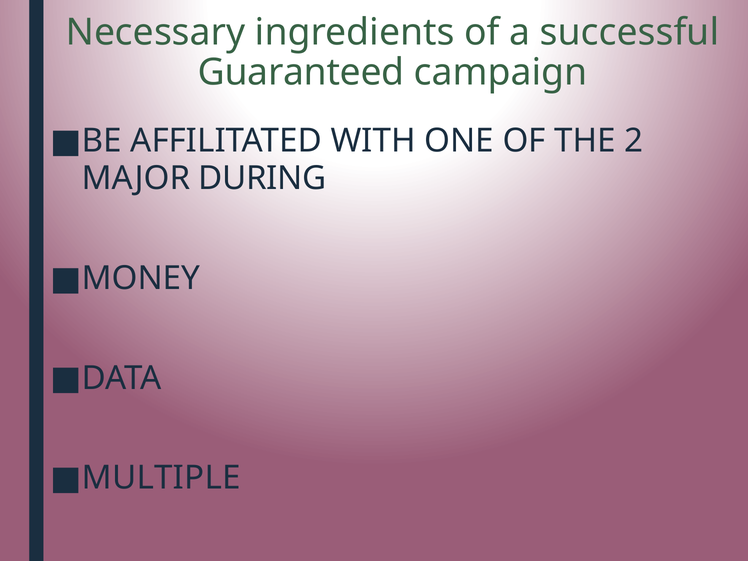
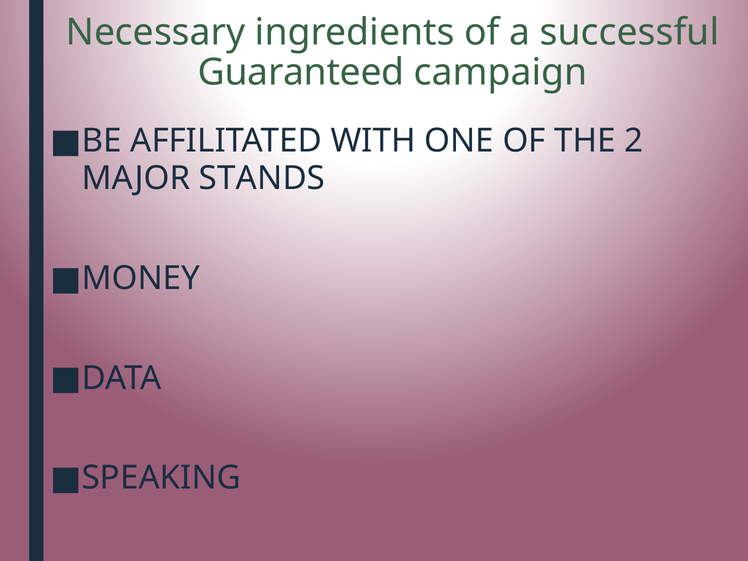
DURING: DURING -> STANDS
MULTIPLE: MULTIPLE -> SPEAKING
